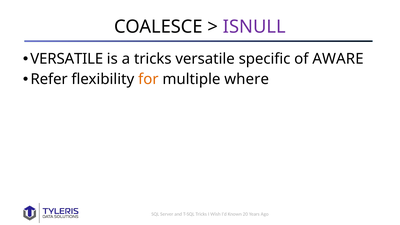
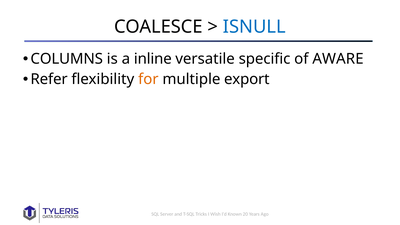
ISNULL colour: purple -> blue
VERSATILE at (67, 59): VERSATILE -> COLUMNS
a tricks: tricks -> inline
where: where -> export
